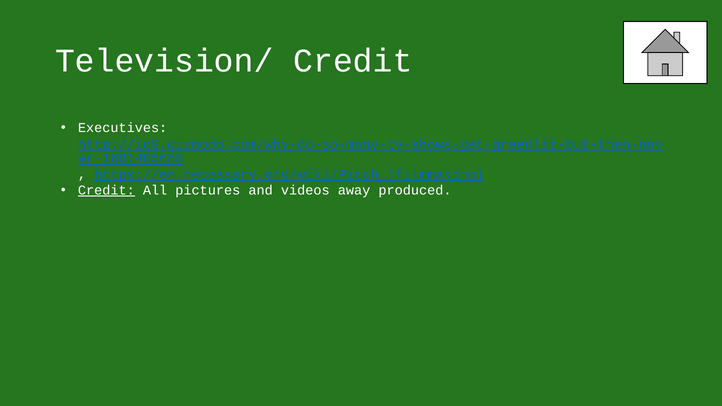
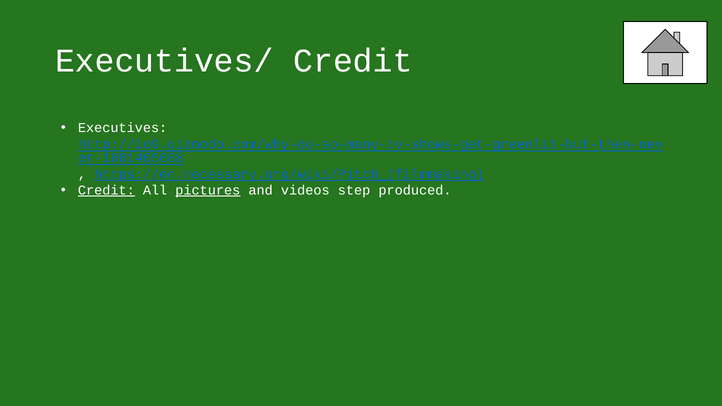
Television/: Television/ -> Executives/
pictures underline: none -> present
away: away -> step
